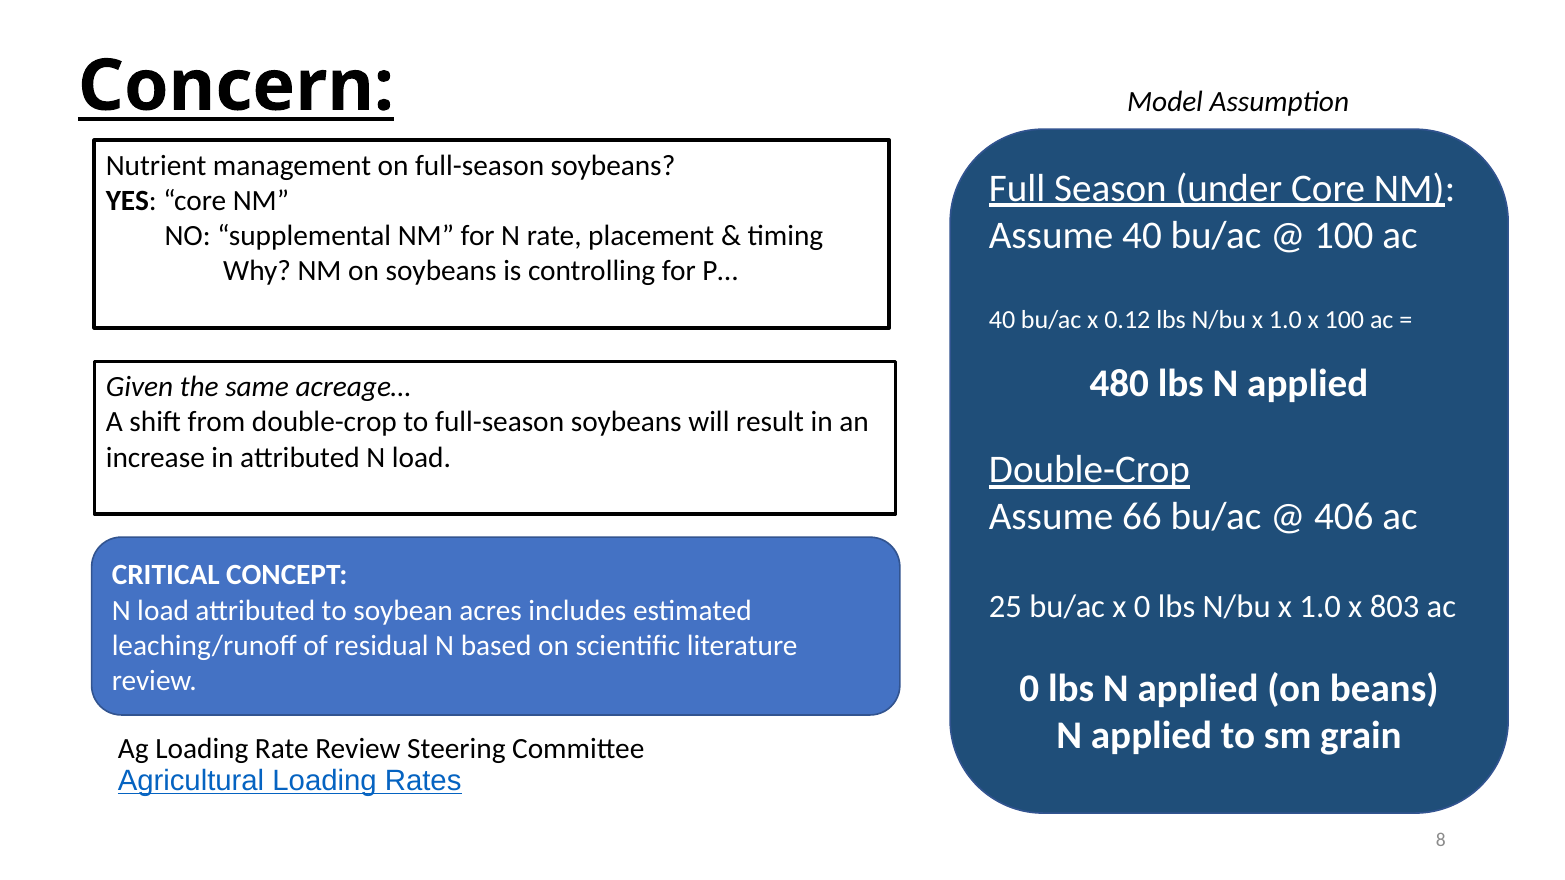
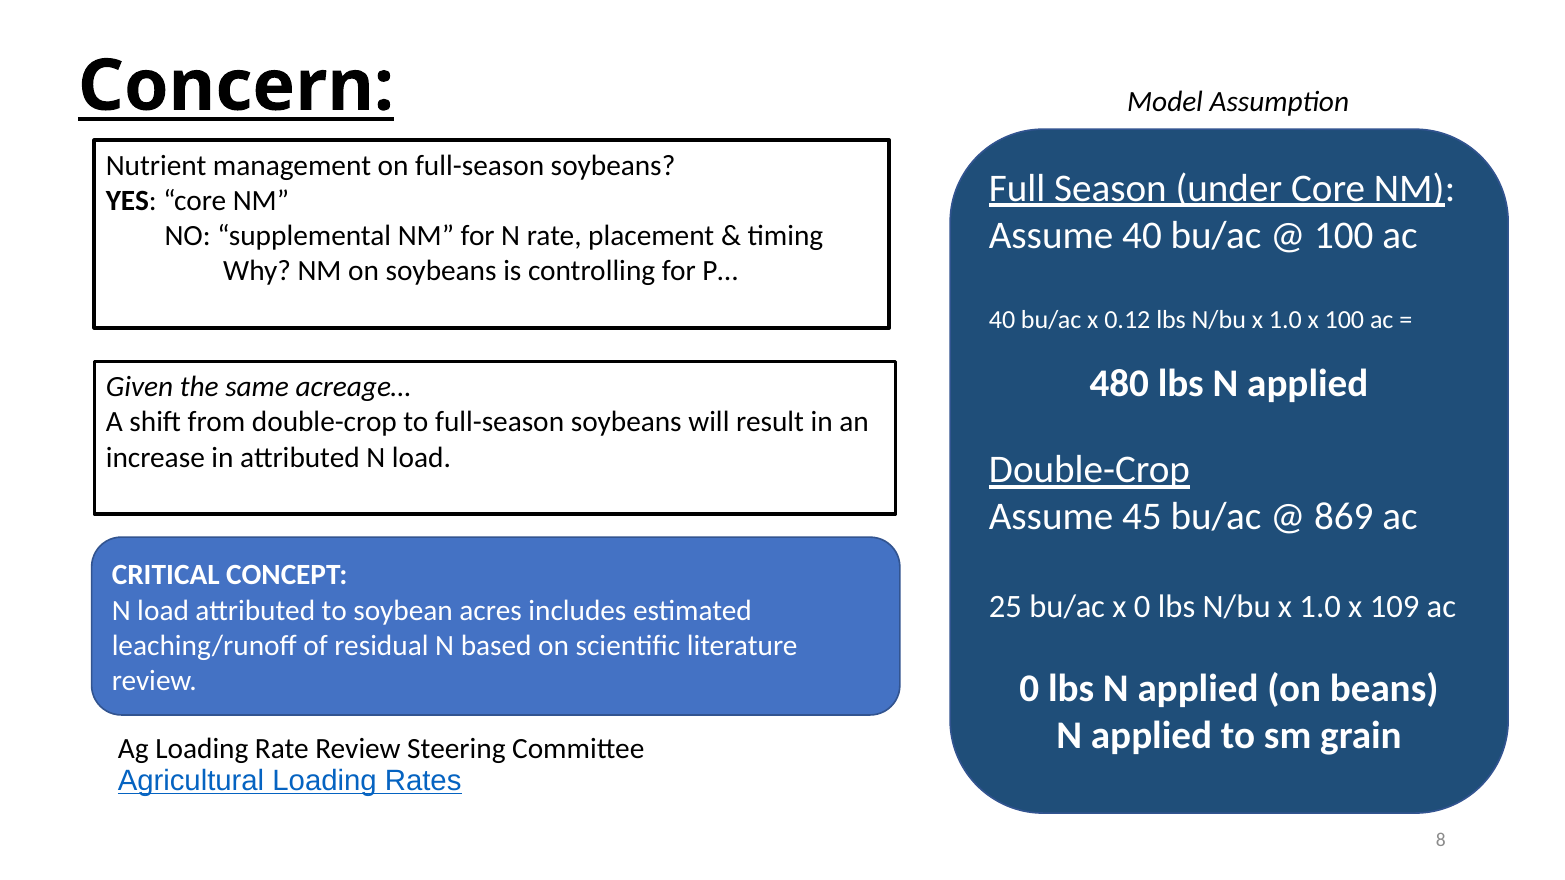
66: 66 -> 45
406: 406 -> 869
803: 803 -> 109
